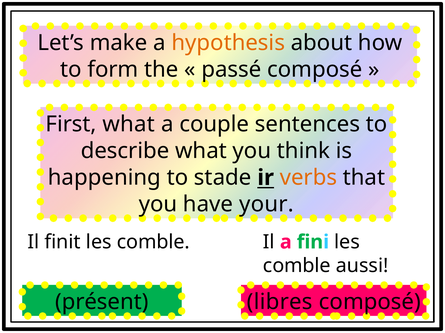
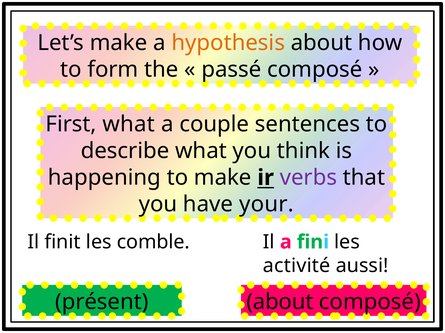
to stade: stade -> make
verbs colour: orange -> purple
comble at (297, 266): comble -> activité
présent libres: libres -> about
